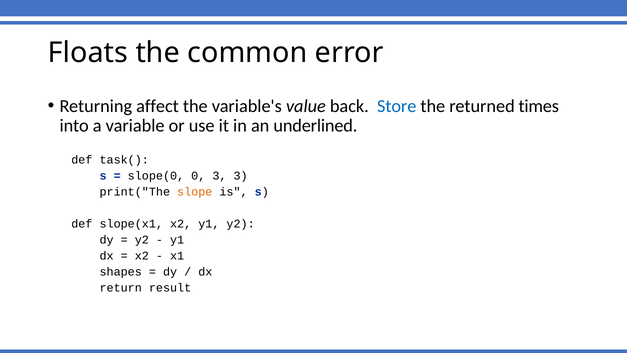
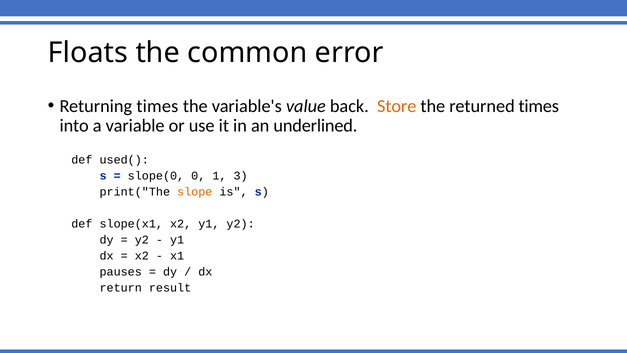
Returning affect: affect -> times
Store colour: blue -> orange
task(: task( -> used(
0 3: 3 -> 1
shapes: shapes -> pauses
